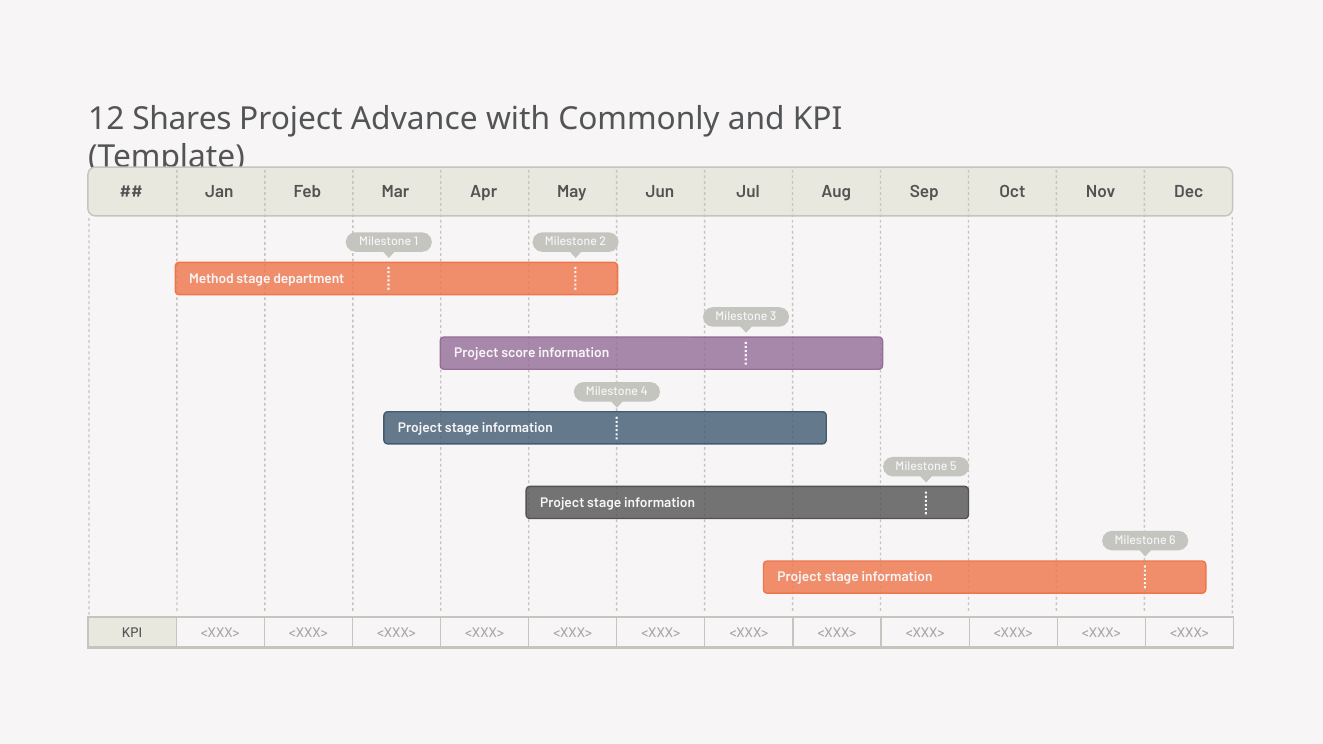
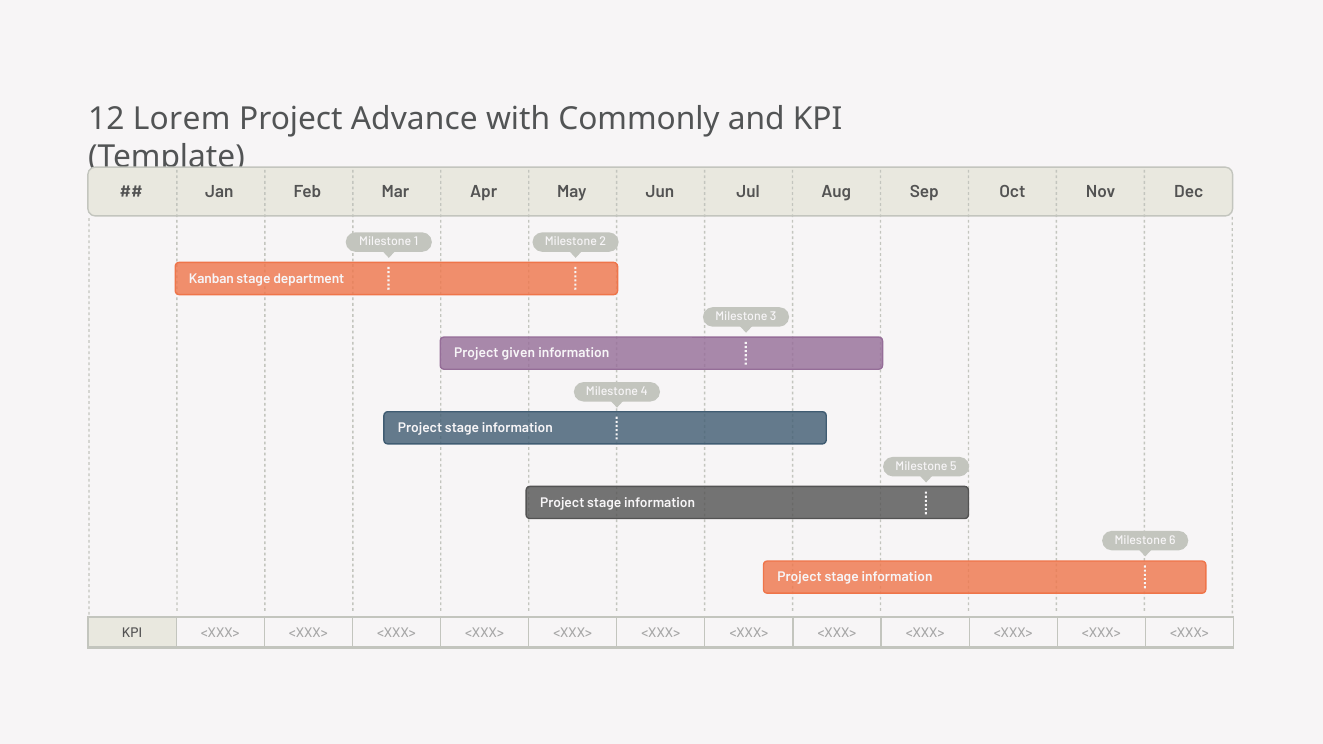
Shares: Shares -> Lorem
Method: Method -> Kanban
score: score -> given
